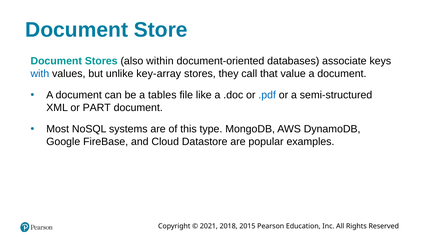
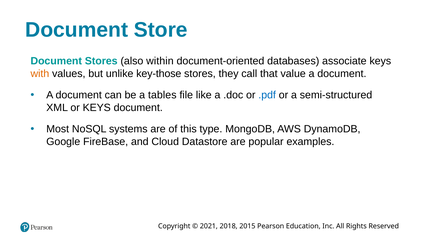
with colour: blue -> orange
key-array: key-array -> key-those
or PART: PART -> KEYS
